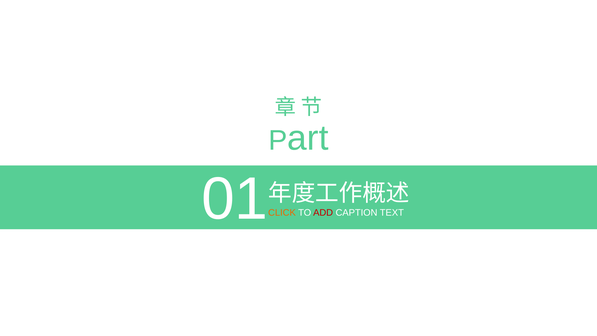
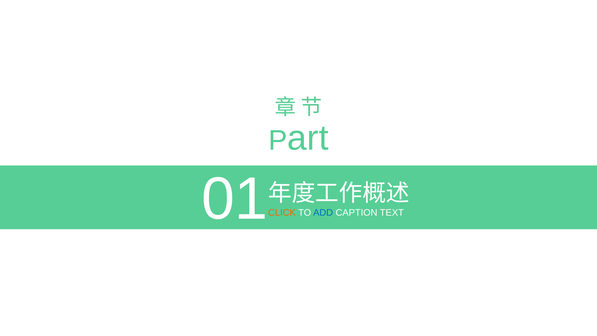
ADD colour: red -> blue
